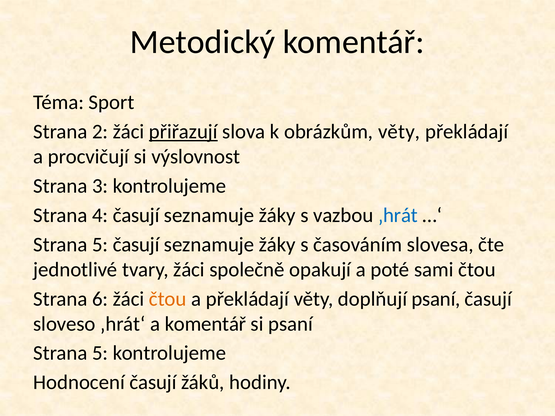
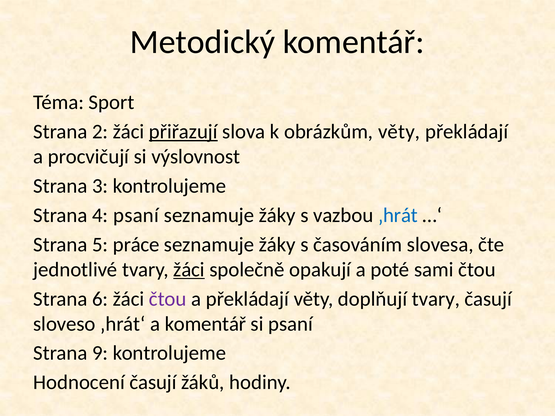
4 časují: časují -> psaní
5 časují: časují -> práce
žáci at (189, 270) underline: none -> present
čtou at (168, 299) colour: orange -> purple
doplňují psaní: psaní -> tvary
5 at (100, 353): 5 -> 9
